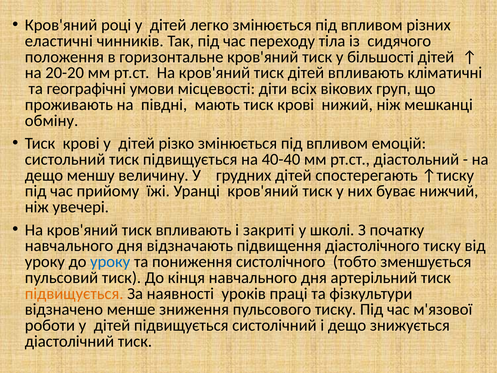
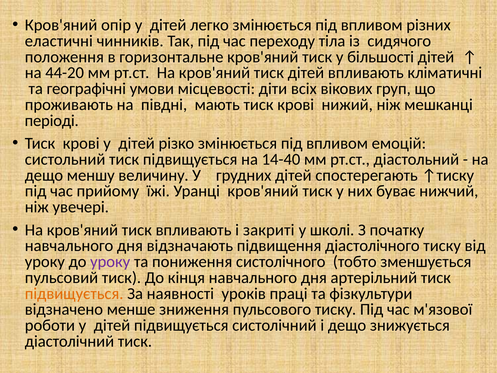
році: році -> опір
20-20: 20-20 -> 44-20
обміну: обміну -> періоді
40-40: 40-40 -> 14-40
уроку at (110, 262) colour: blue -> purple
